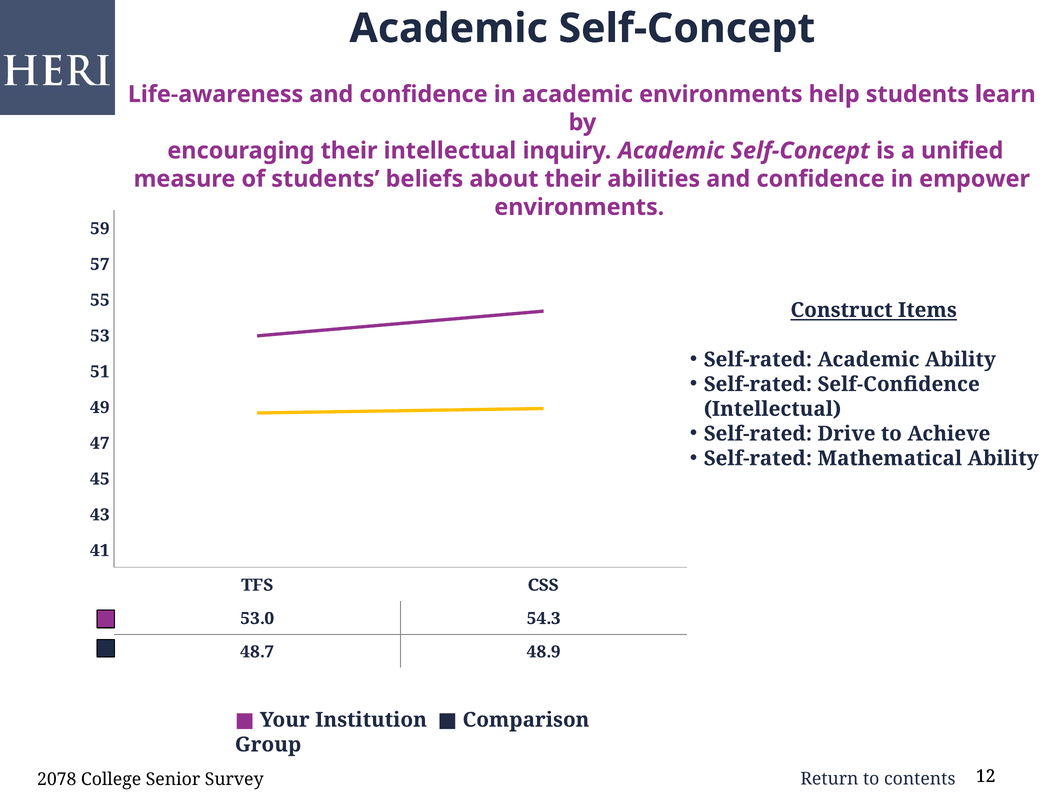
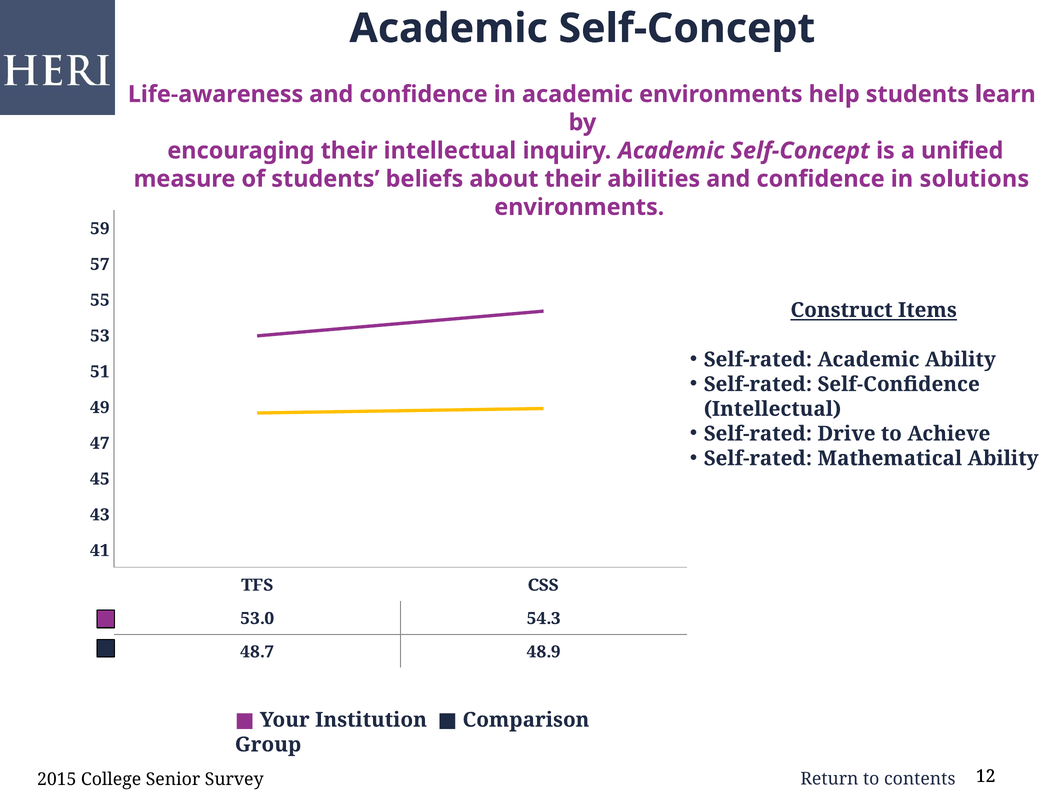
empower: empower -> solutions
2078: 2078 -> 2015
